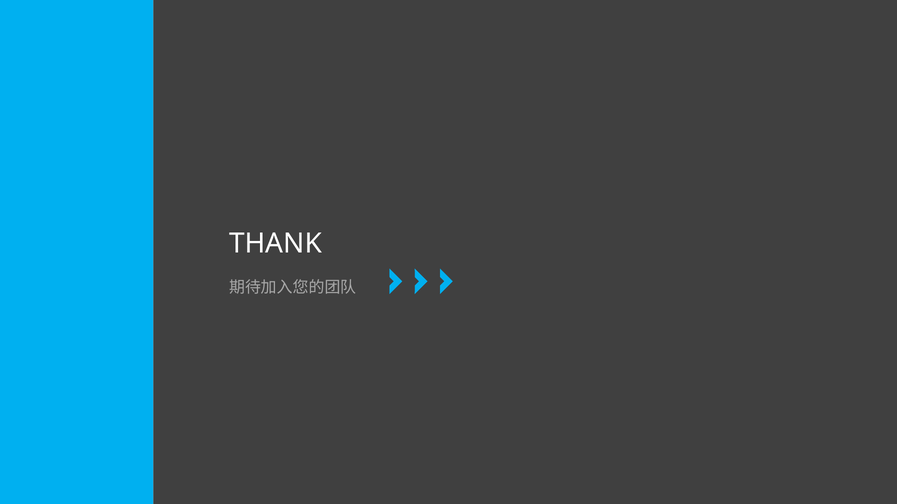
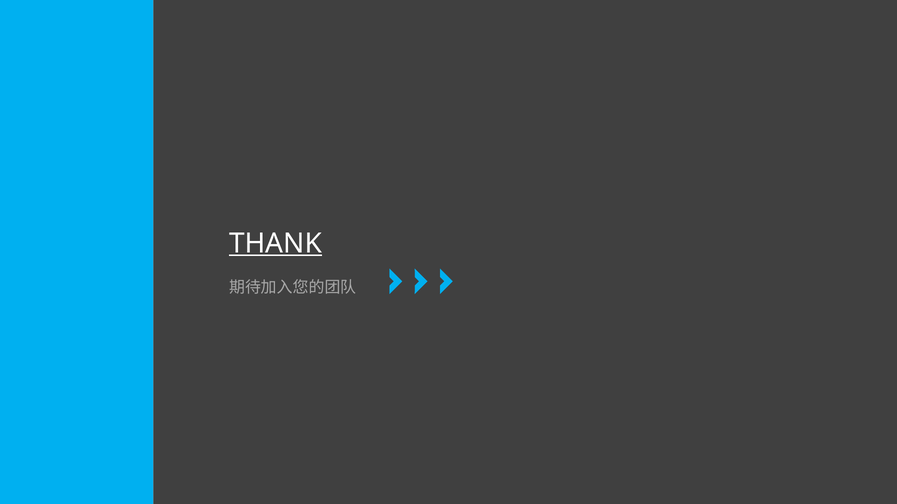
THANK underline: none -> present
